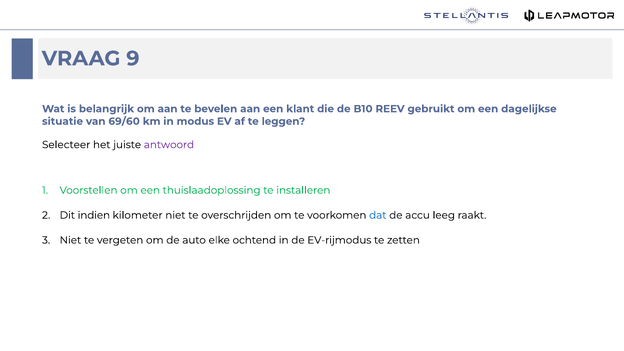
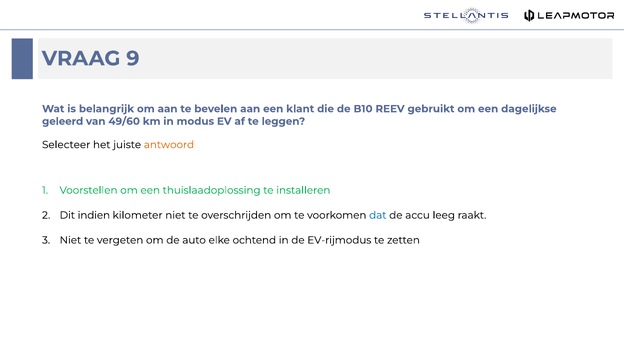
situatie: situatie -> geleerd
69/60: 69/60 -> 49/60
antwoord colour: purple -> orange
